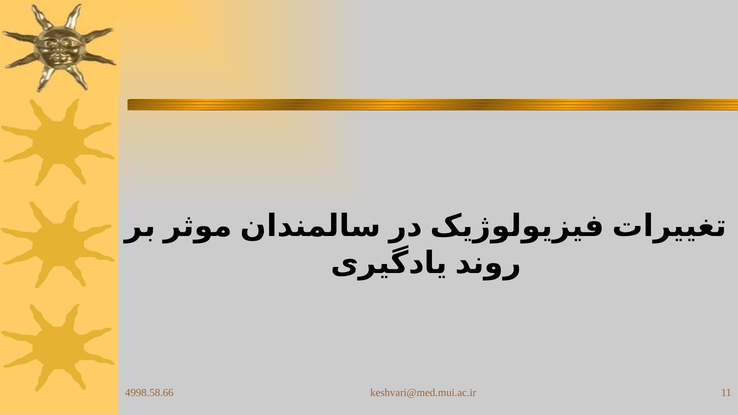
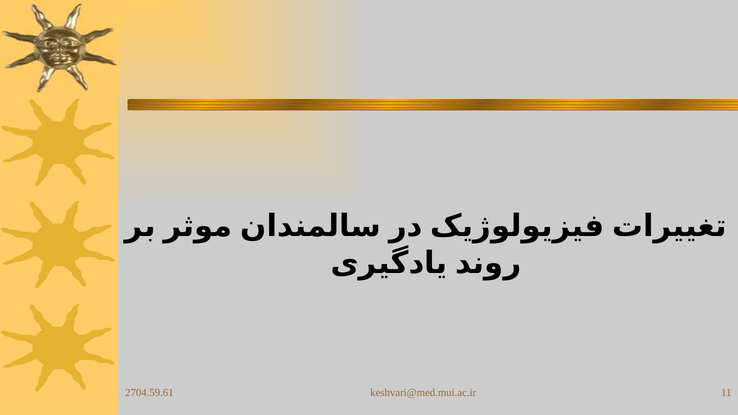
4998.58.66: 4998.58.66 -> 2704.59.61
